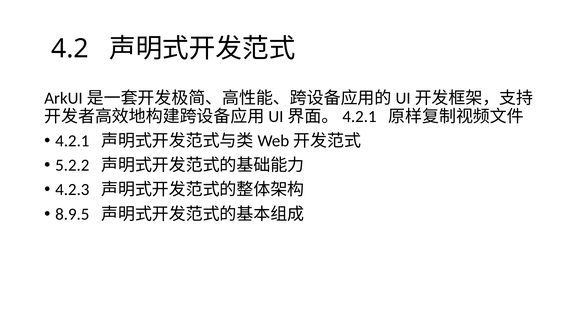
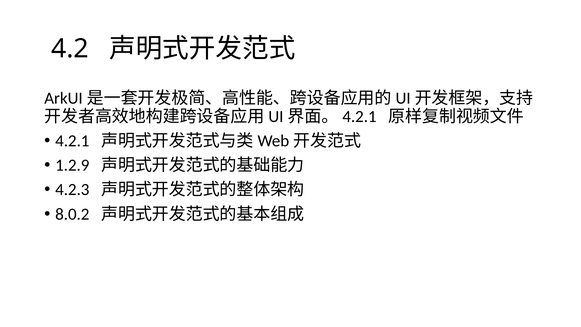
5.2.2: 5.2.2 -> 1.2.9
8.9.5: 8.9.5 -> 8.0.2
